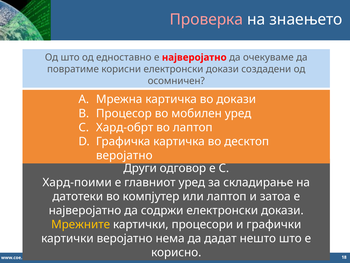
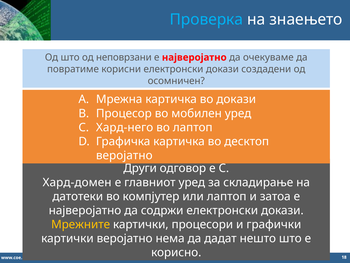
Проверка colour: pink -> light blue
едноставно: едноставно -> неповрзани
Хард-обрт: Хард-обрт -> Хард-него
Хард-поими: Хард-поими -> Хард-домен
